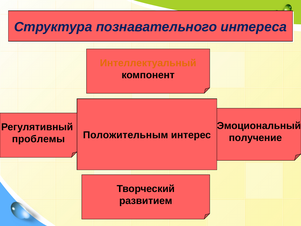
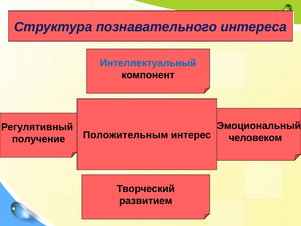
Интеллектуальный colour: orange -> blue
получение: получение -> человеком
проблемы: проблемы -> получение
